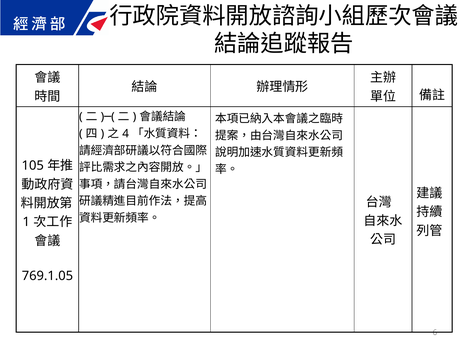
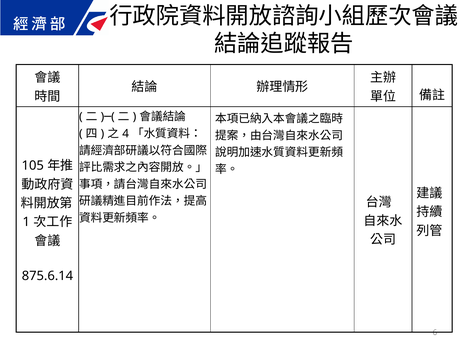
769.1.05: 769.1.05 -> 875.6.14
